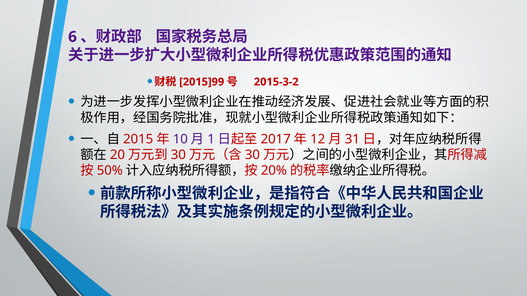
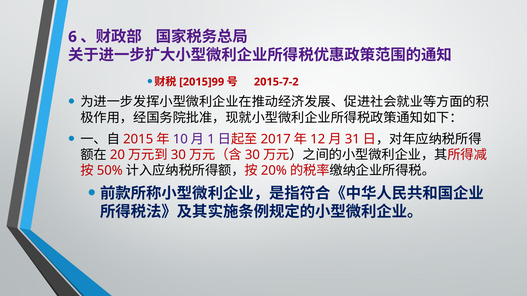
2015-3-2: 2015-3-2 -> 2015-7-2
